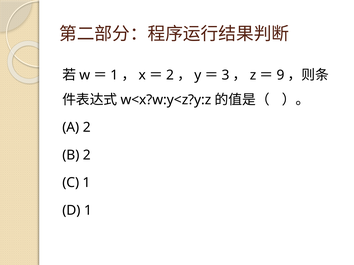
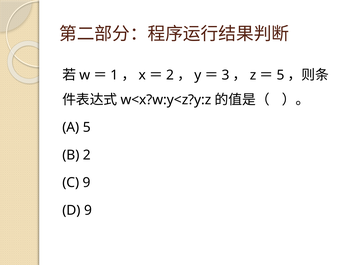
9 at (280, 75): 9 -> 5
A 2: 2 -> 5
C 1: 1 -> 9
D 1: 1 -> 9
